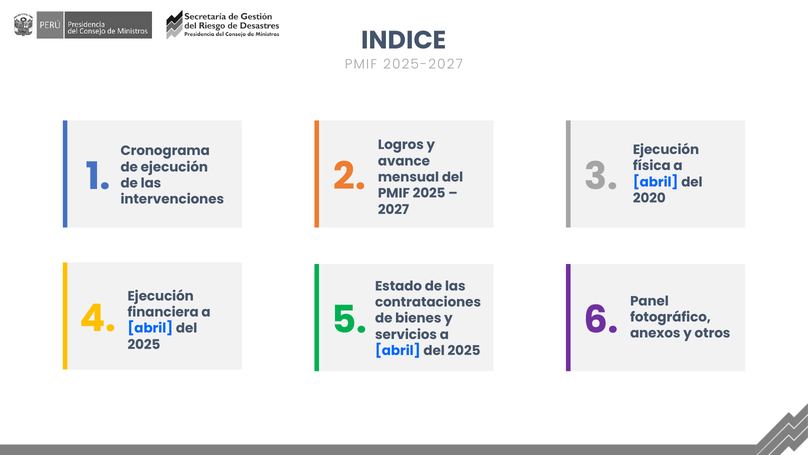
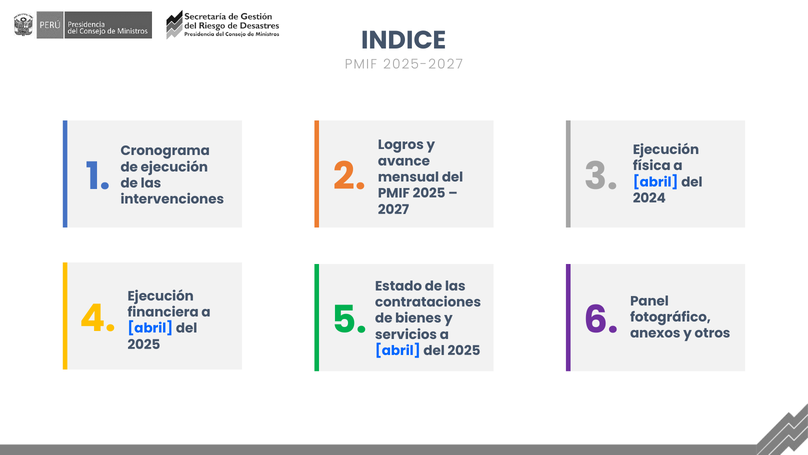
2020: 2020 -> 2024
